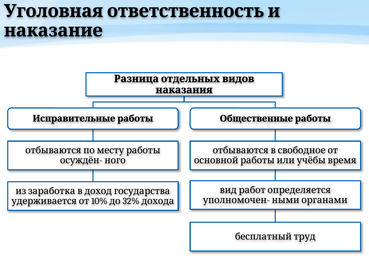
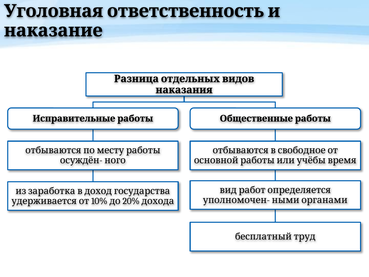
32%: 32% -> 20%
